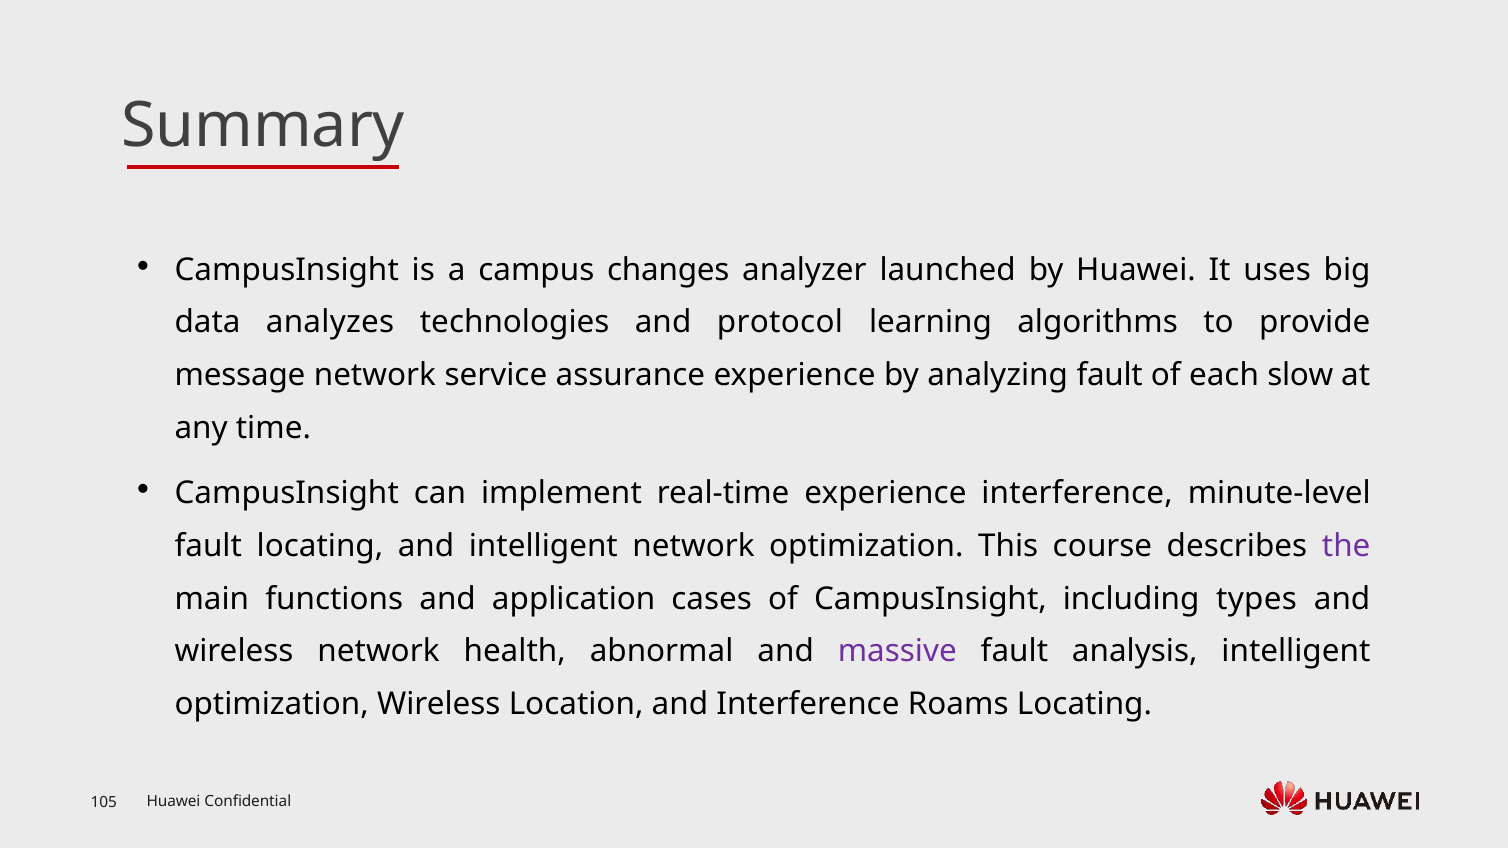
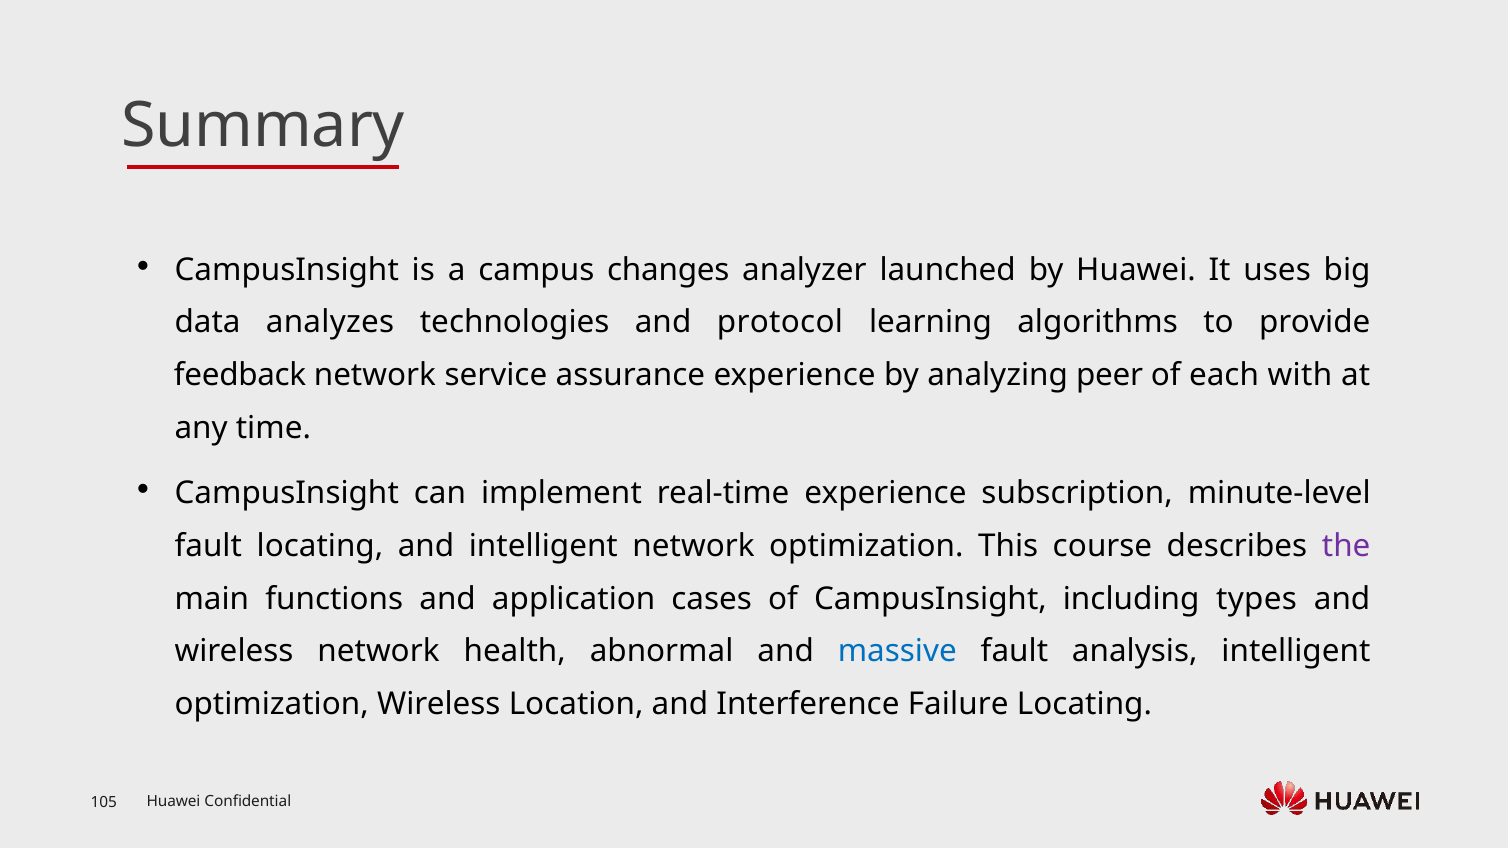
message: message -> feedback
analyzing fault: fault -> peer
slow: slow -> with
experience interference: interference -> subscription
massive colour: purple -> blue
Roams: Roams -> Failure
